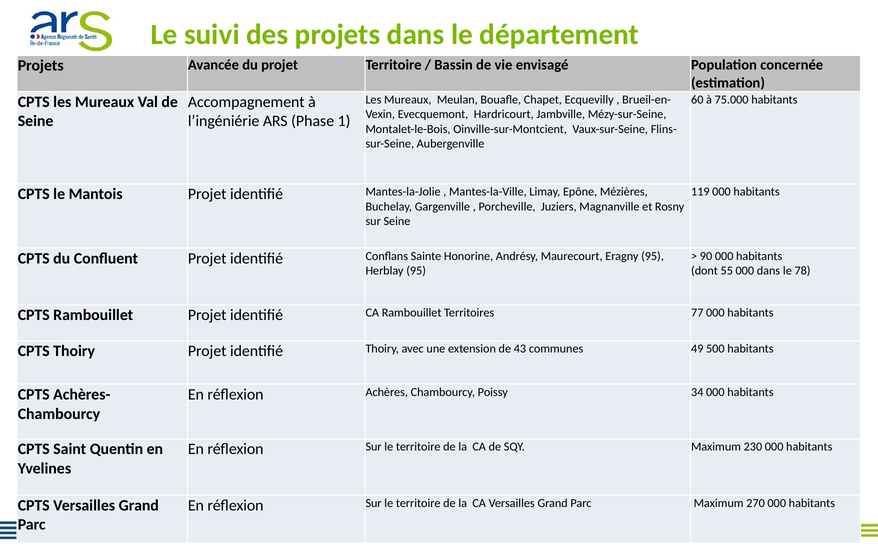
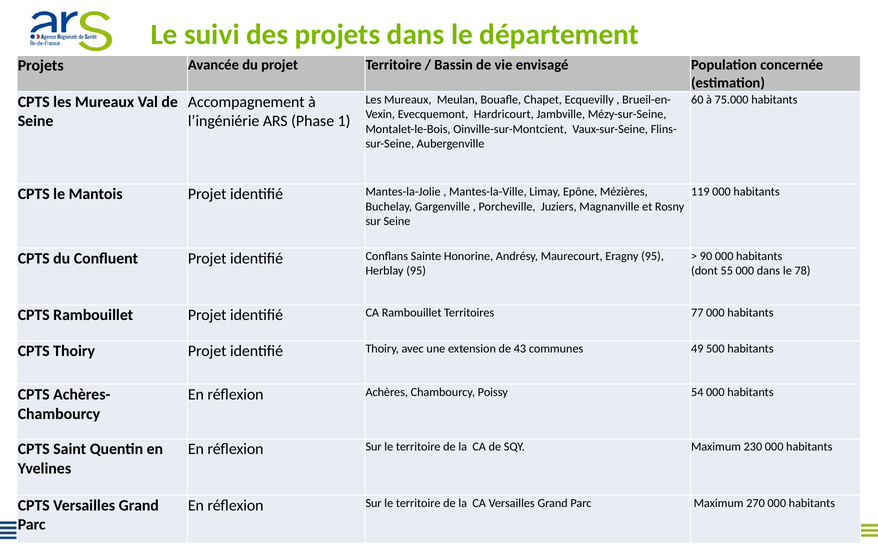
34: 34 -> 54
